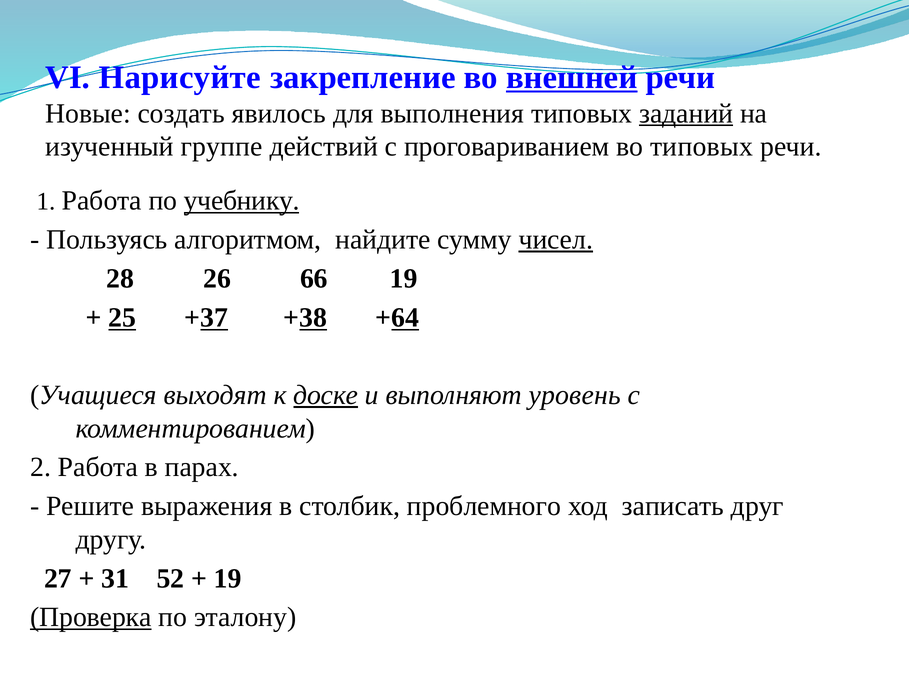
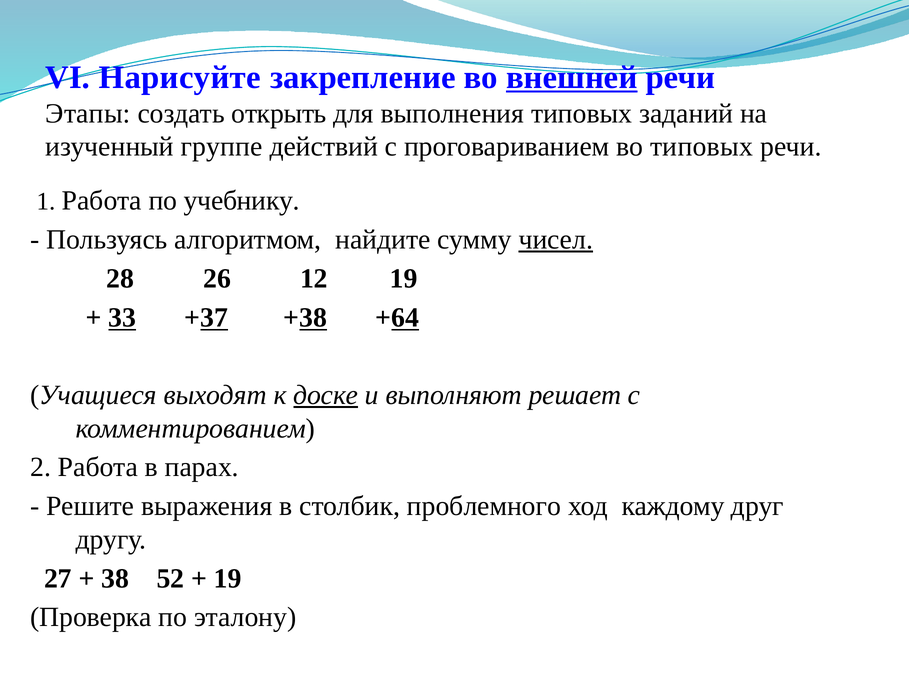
Новые: Новые -> Этапы
явилось: явилось -> открыть
заданий underline: present -> none
учебнику underline: present -> none
66: 66 -> 12
25: 25 -> 33
уровень: уровень -> решает
записать: записать -> каждому
31: 31 -> 38
Проверка underline: present -> none
